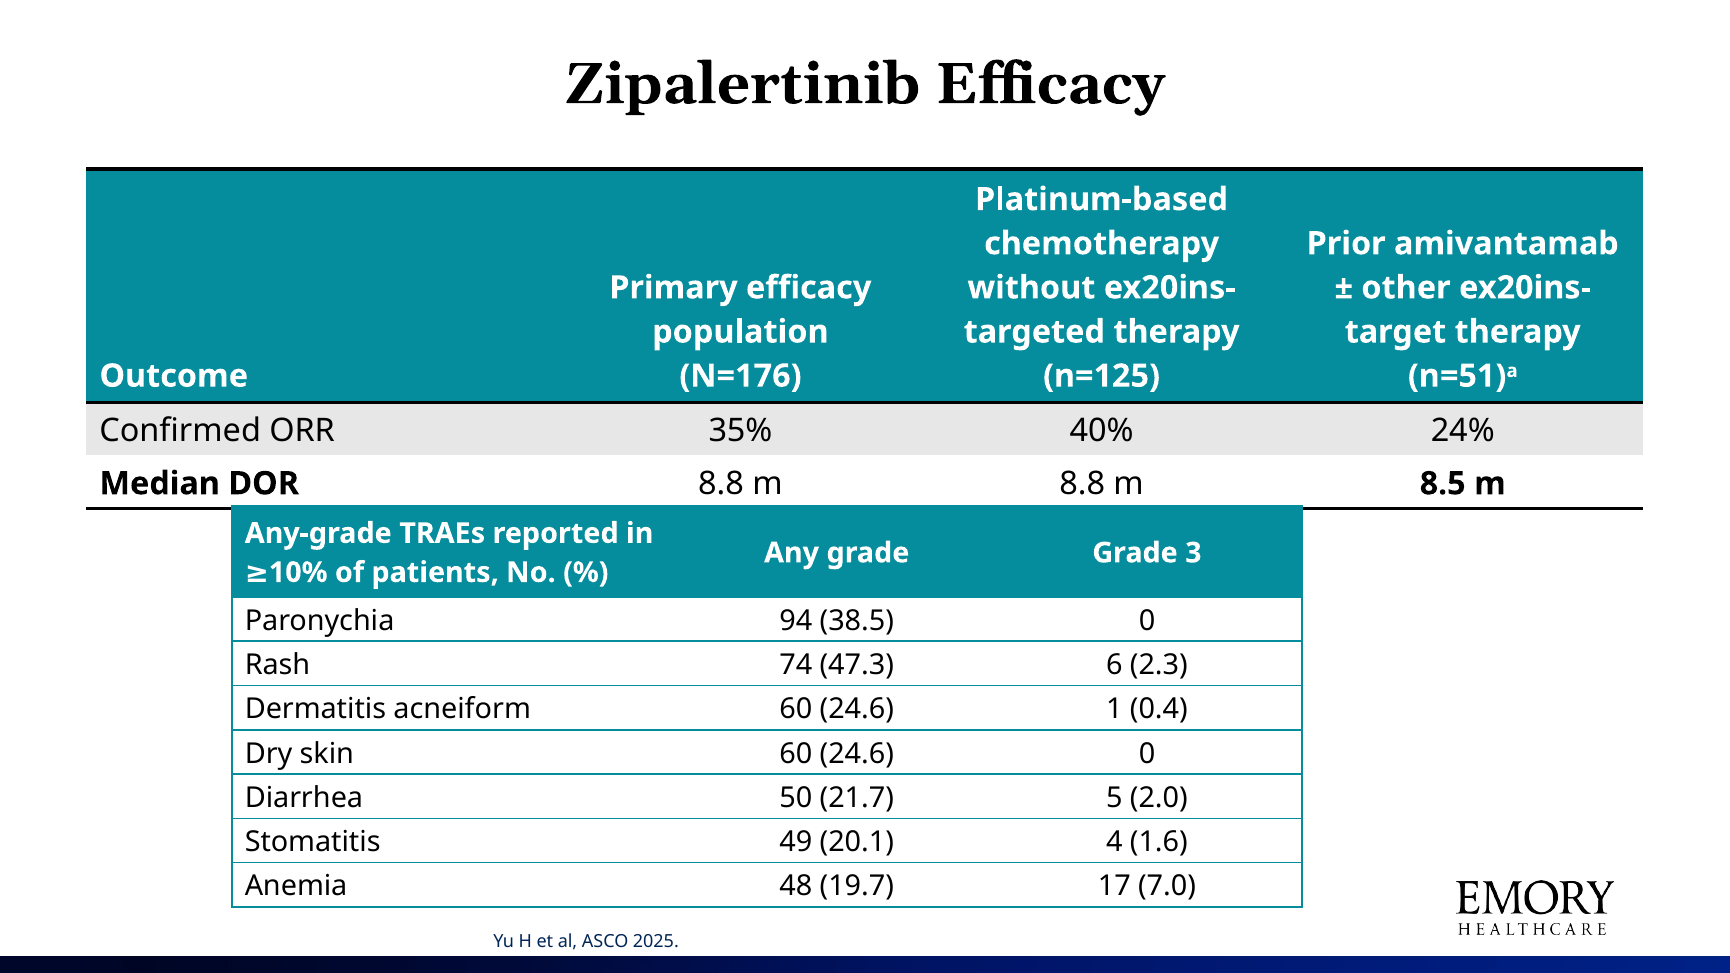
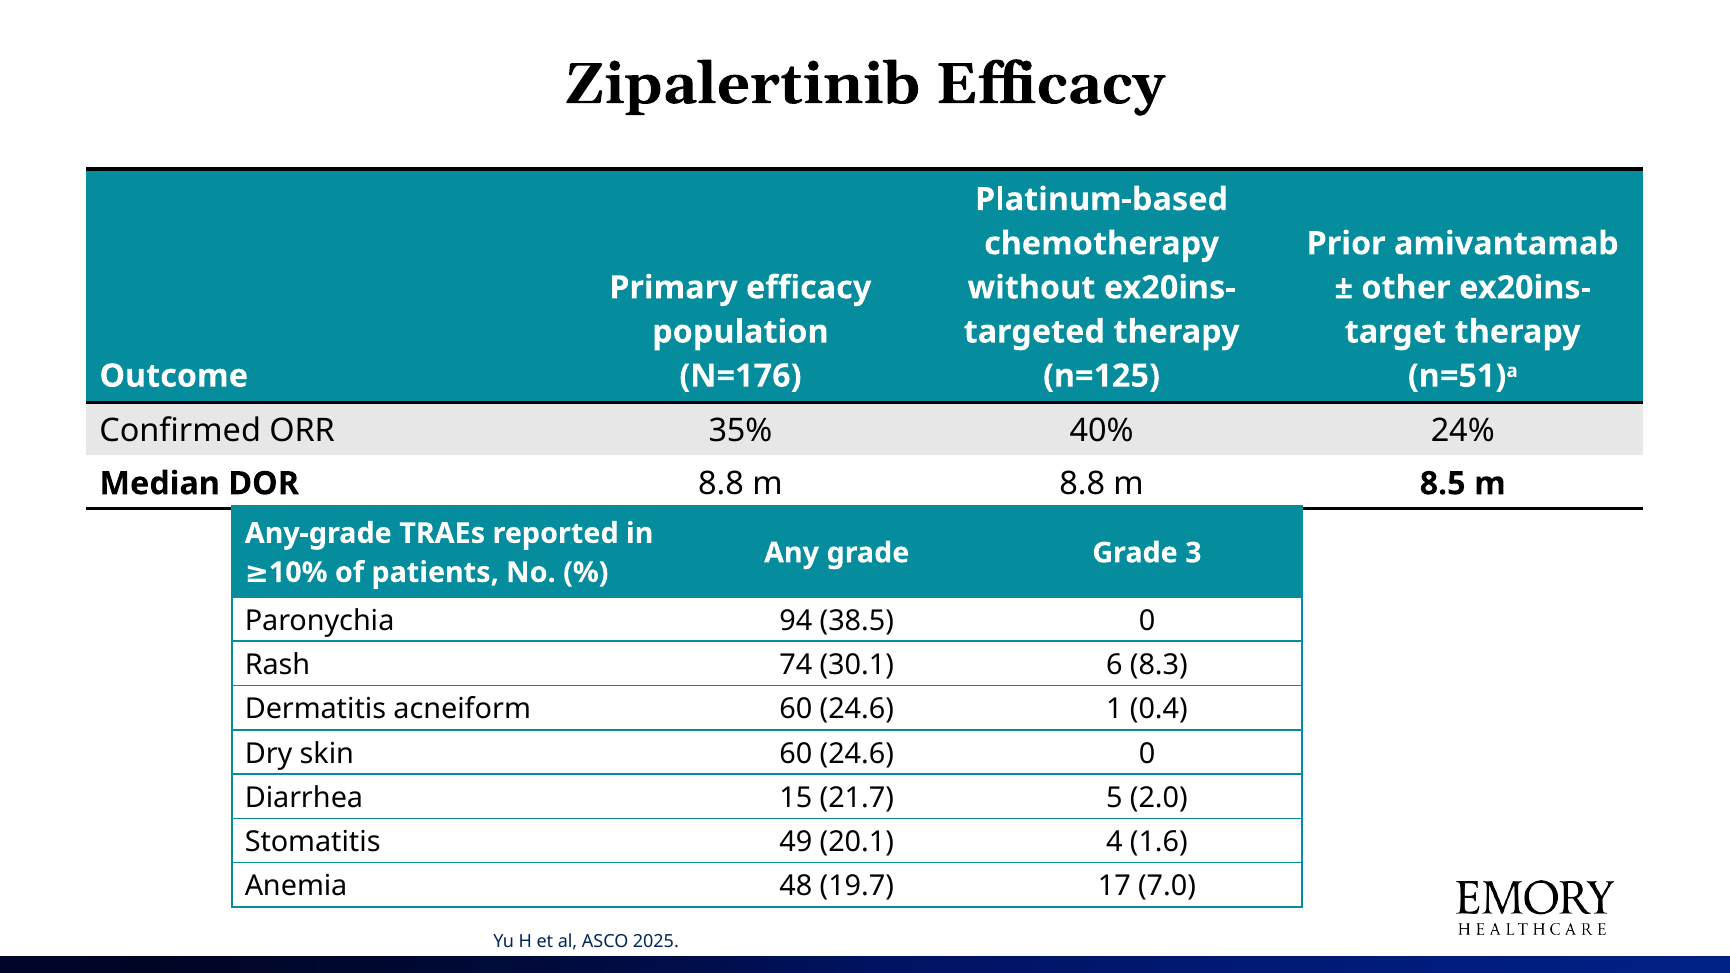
47.3: 47.3 -> 30.1
2.3: 2.3 -> 8.3
50: 50 -> 15
